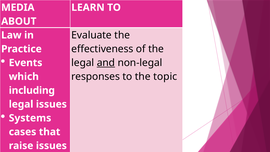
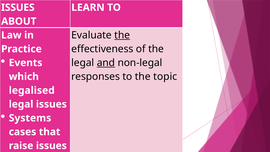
MEDIA at (18, 7): MEDIA -> ISSUES
the at (122, 35) underline: none -> present
including: including -> legalised
